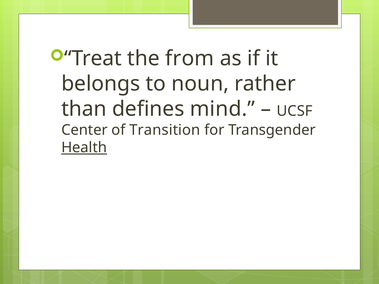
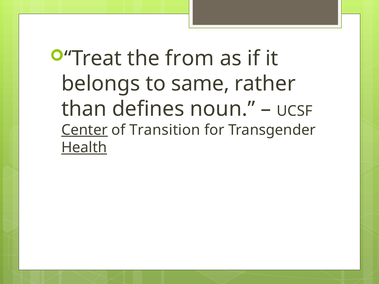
noun: noun -> same
mind: mind -> noun
Center underline: none -> present
